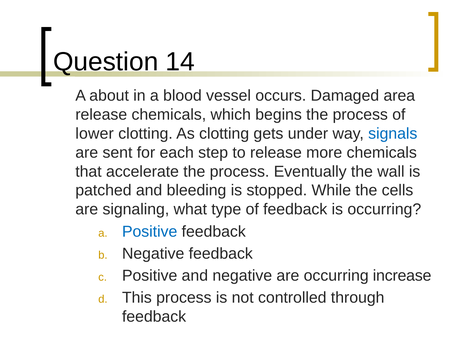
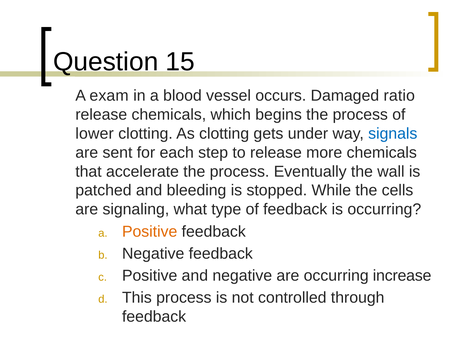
14: 14 -> 15
about: about -> exam
area: area -> ratio
Positive at (150, 232) colour: blue -> orange
